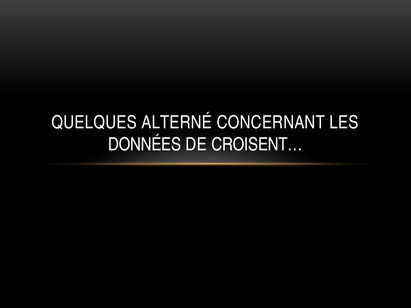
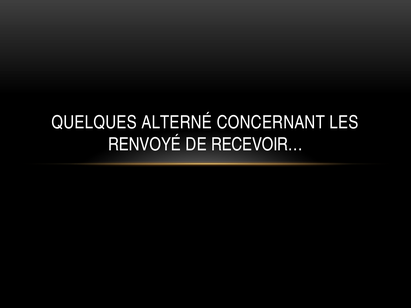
DONNÉES: DONNÉES -> RENVOYÉ
CROISENT…: CROISENT… -> RECEVOIR…
